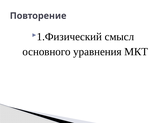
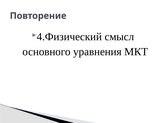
1.Физический: 1.Физический -> 4.Физический
